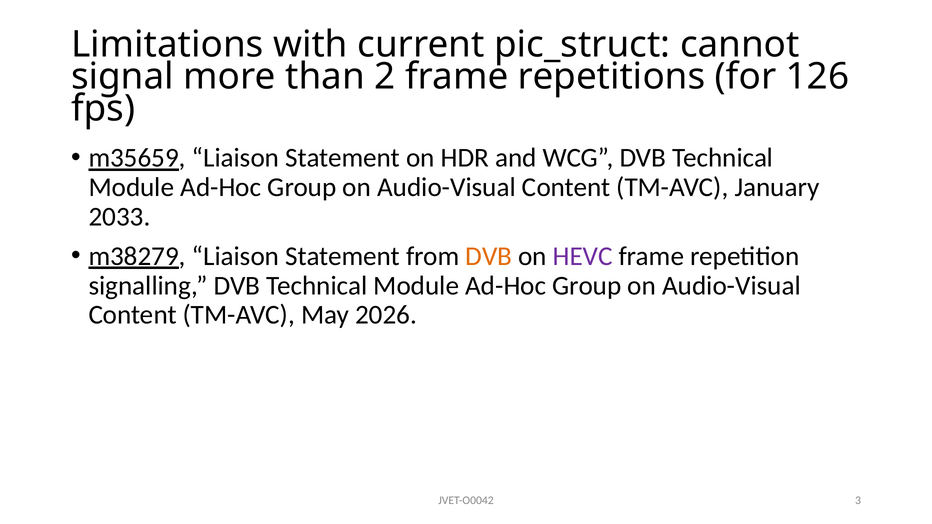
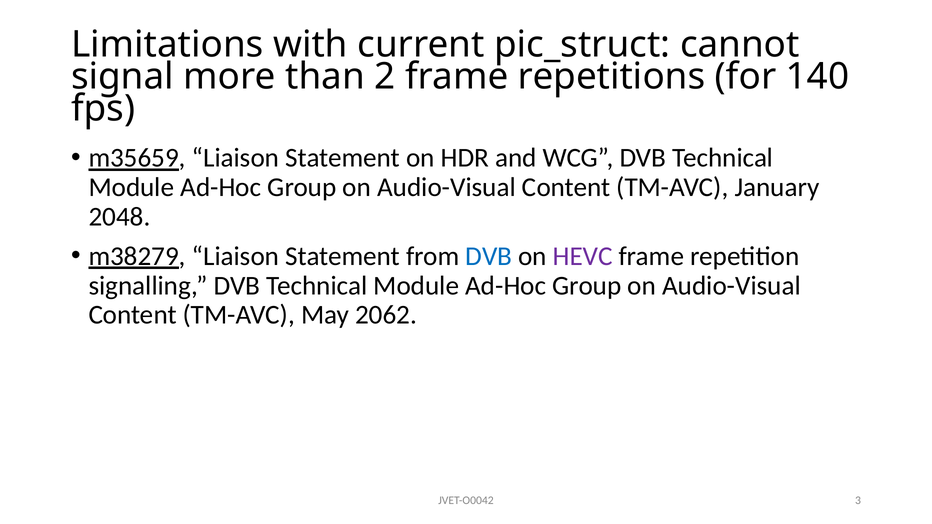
126: 126 -> 140
2033: 2033 -> 2048
DVB at (489, 256) colour: orange -> blue
2026: 2026 -> 2062
